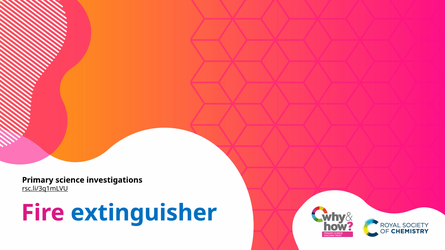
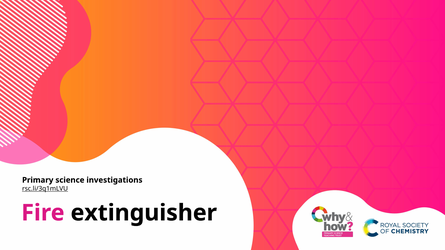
extinguisher colour: blue -> black
